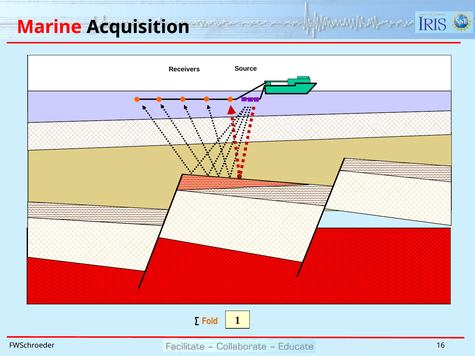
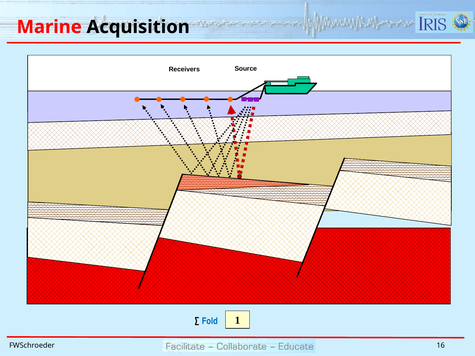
Fold colour: orange -> blue
